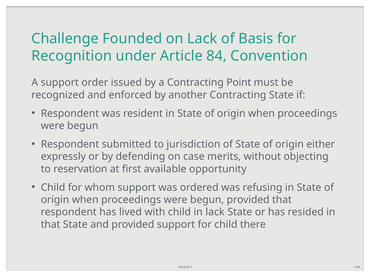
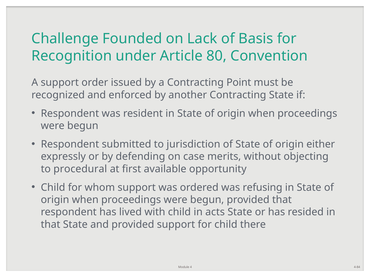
84: 84 -> 80
reservation: reservation -> procedural
in lack: lack -> acts
